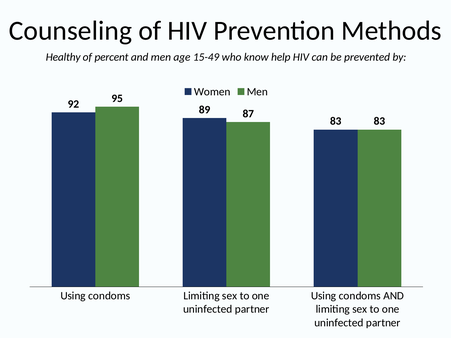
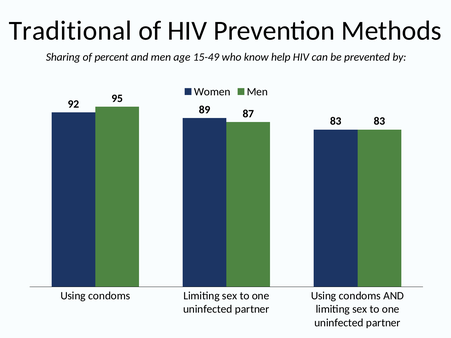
Counseling: Counseling -> Traditional
Healthy: Healthy -> Sharing
